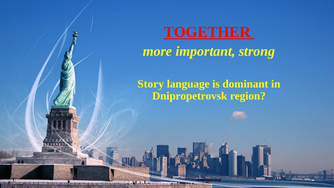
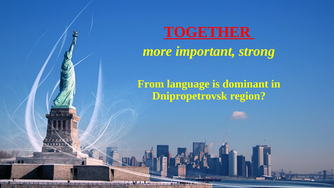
Story: Story -> From
